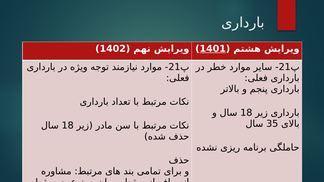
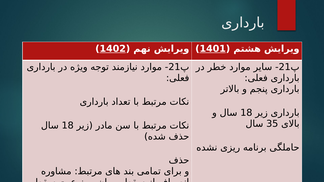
1402 underline: none -> present
